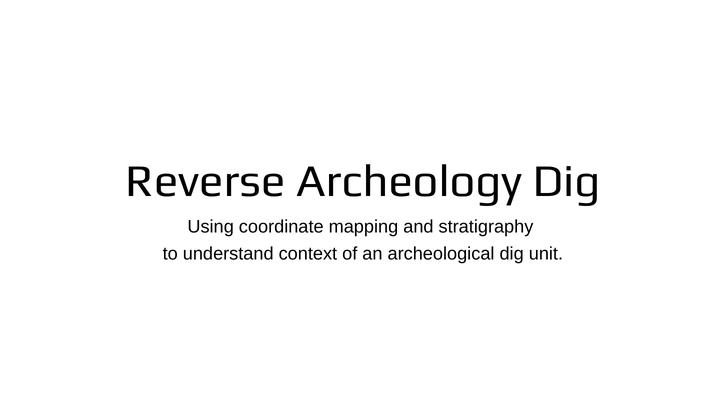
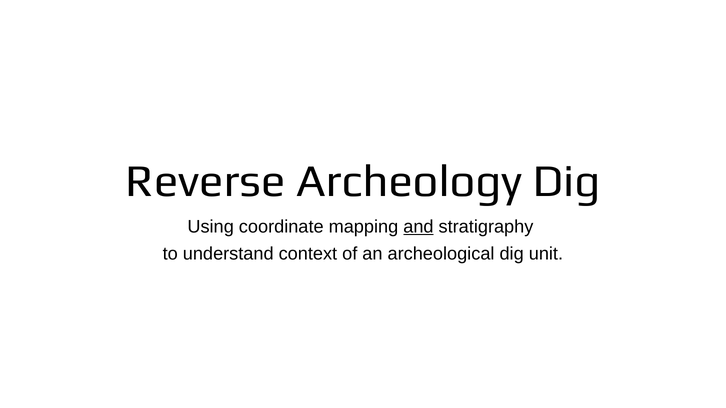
and underline: none -> present
